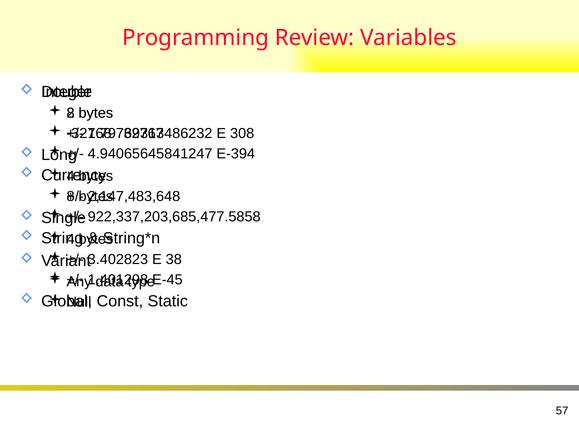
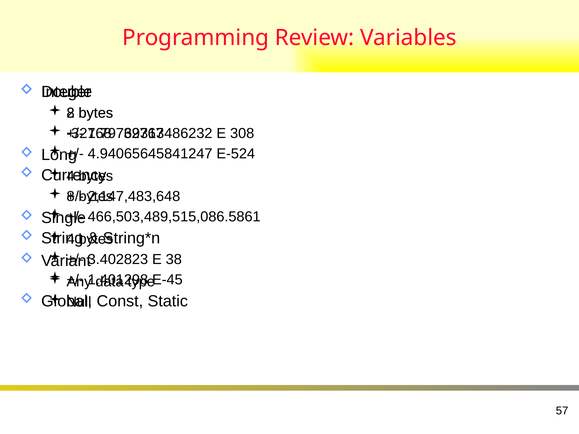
E-394: E-394 -> E-524
922,337,203,685,477.5858: 922,337,203,685,477.5858 -> 466,503,489,515,086.5861
